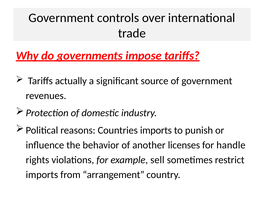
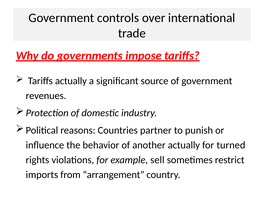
Countries imports: imports -> partner
another licenses: licenses -> actually
handle: handle -> turned
